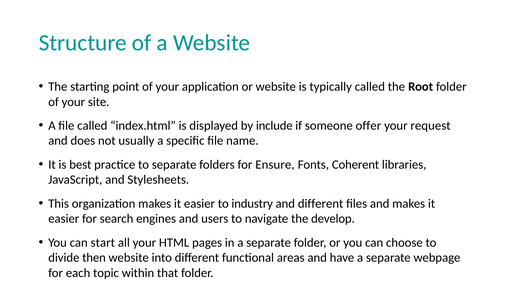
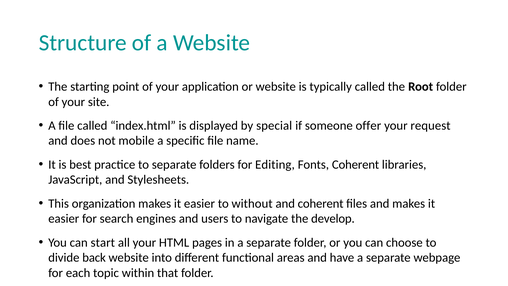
include: include -> special
usually: usually -> mobile
Ensure: Ensure -> Editing
industry: industry -> without
and different: different -> coherent
then: then -> back
